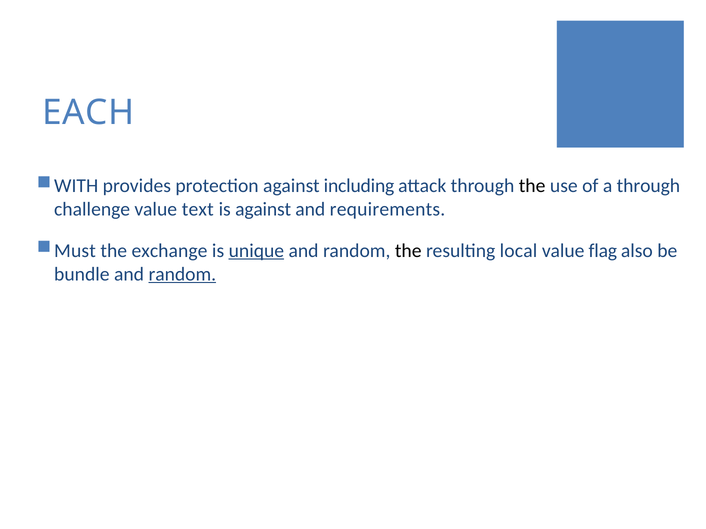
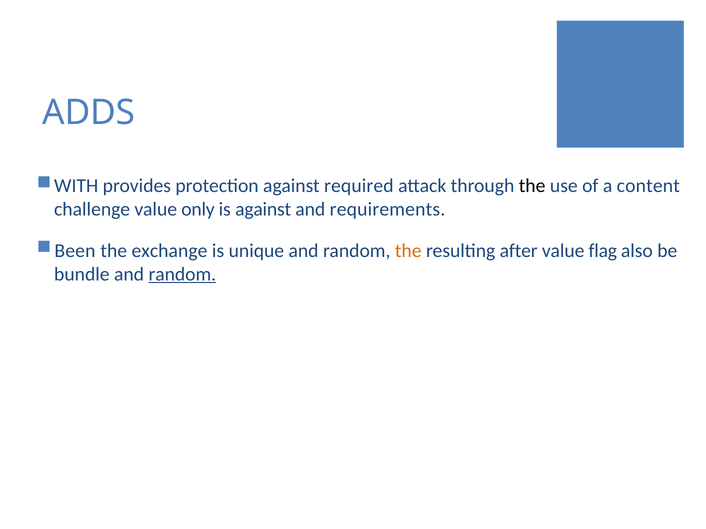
EACH: EACH -> ADDS
including: including -> required
a through: through -> content
text: text -> only
Must: Must -> Been
unique underline: present -> none
the at (408, 251) colour: black -> orange
local: local -> after
